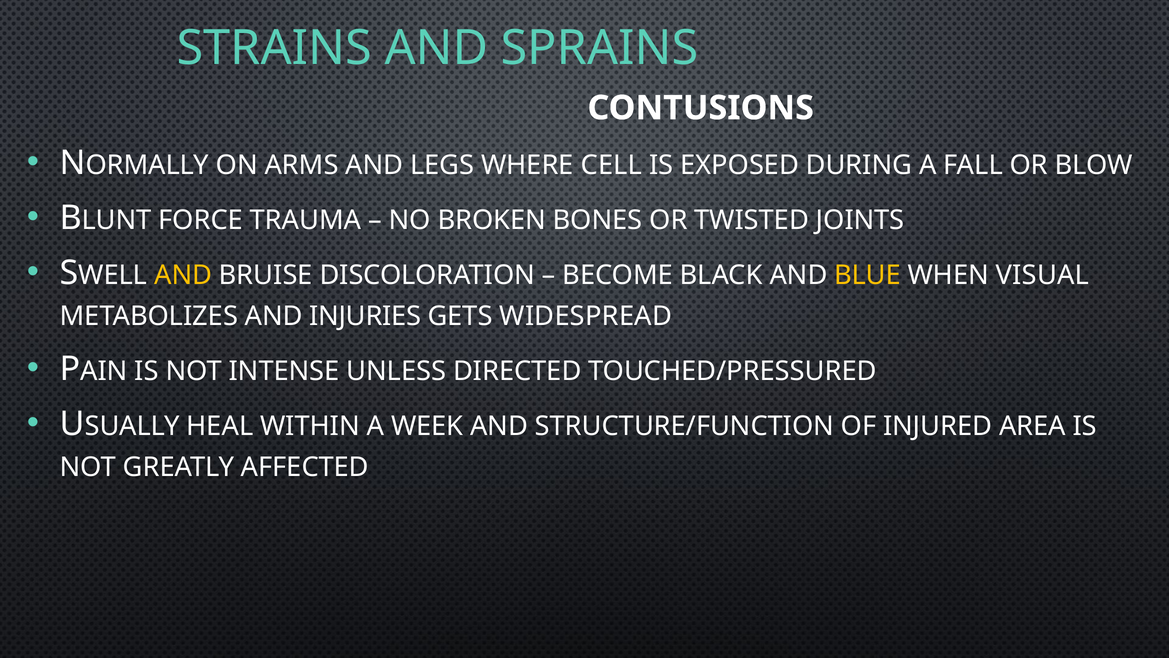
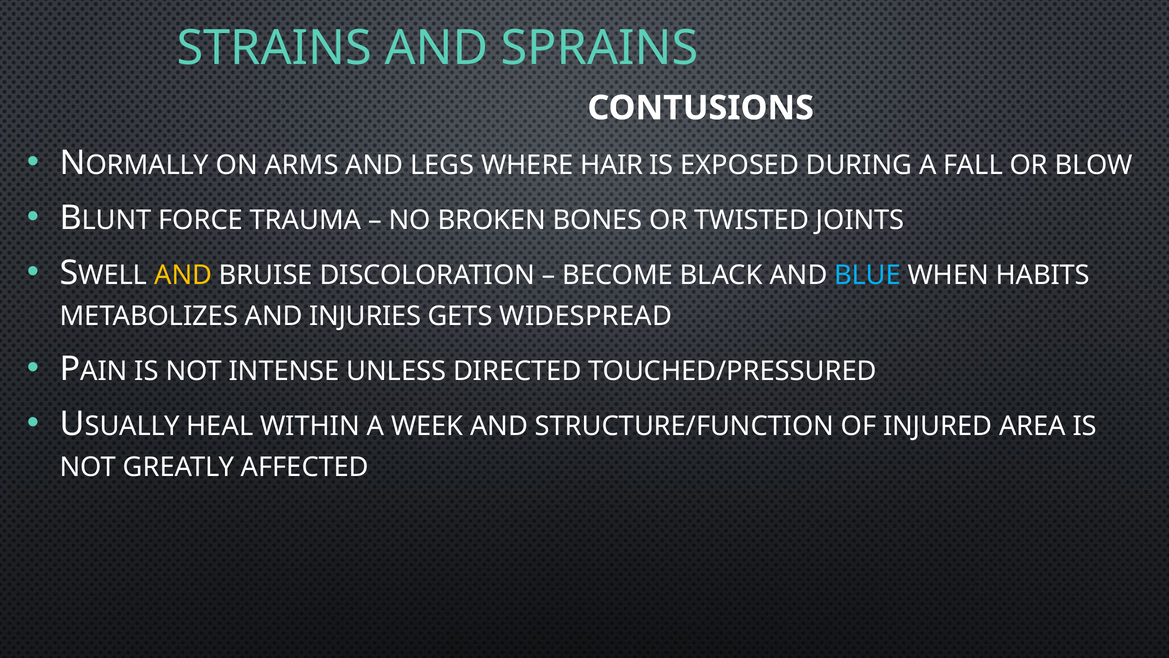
CELL: CELL -> HAIR
BLUE colour: yellow -> light blue
VISUAL: VISUAL -> HABITS
